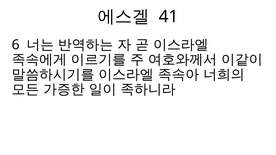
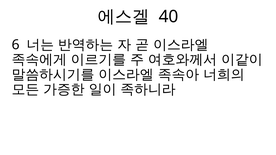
41: 41 -> 40
